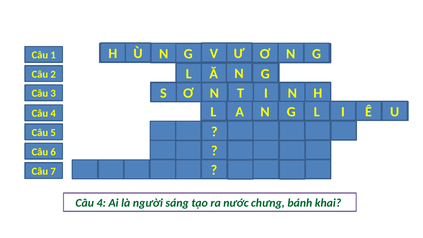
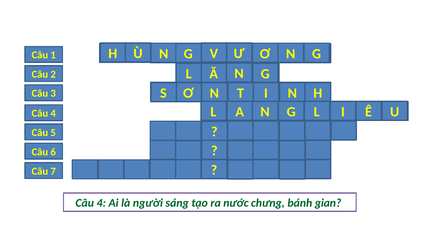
khai: khai -> gian
